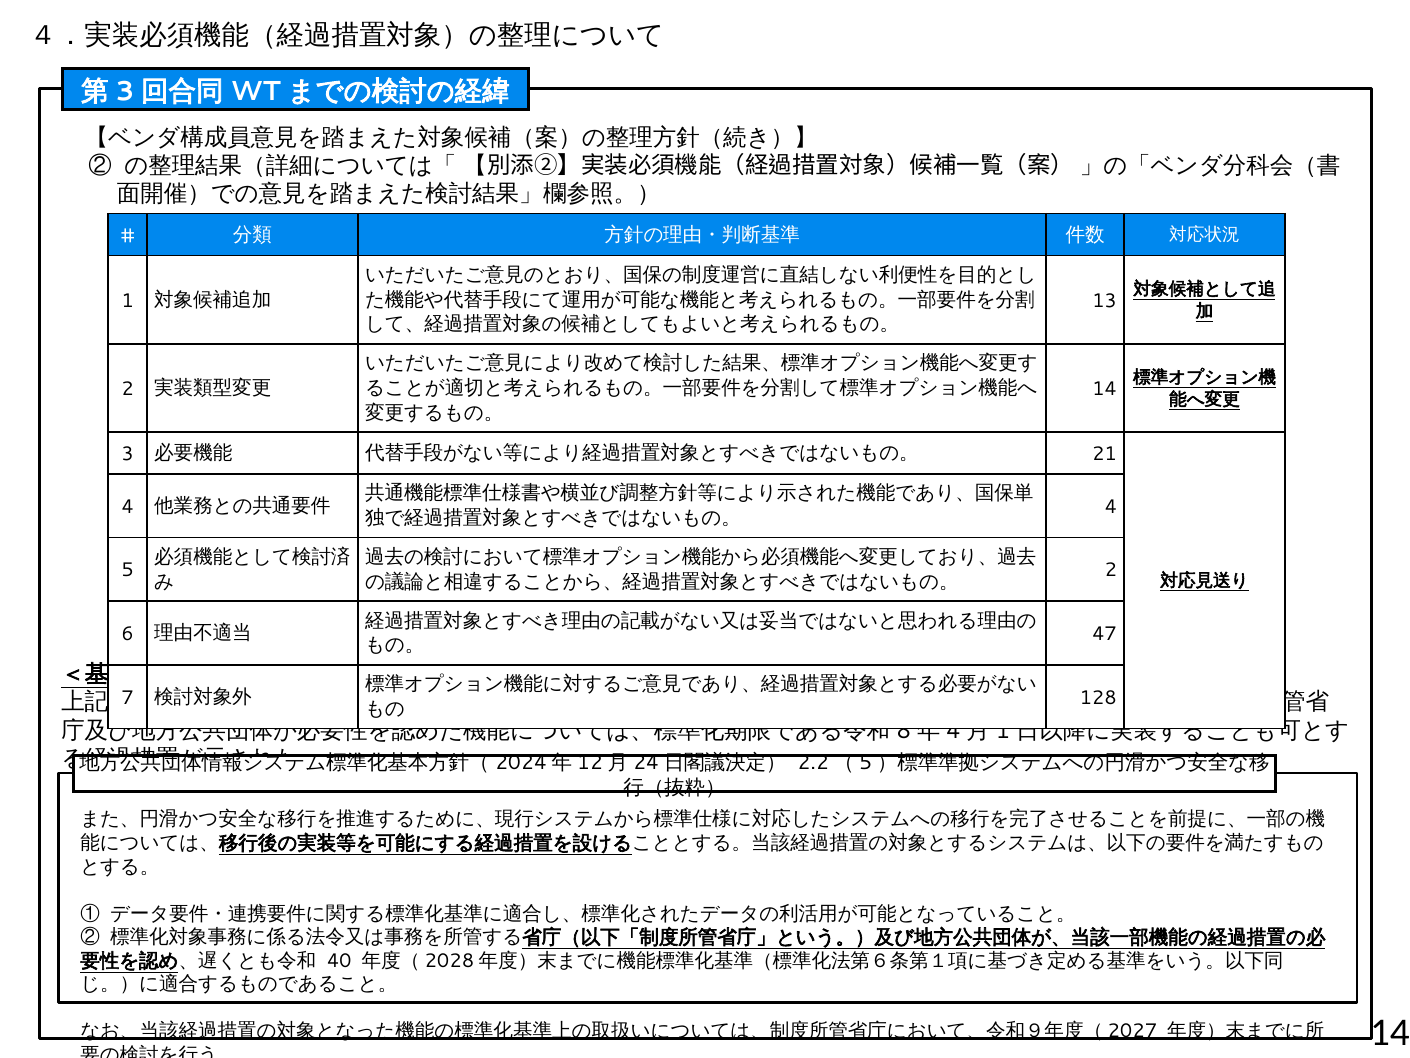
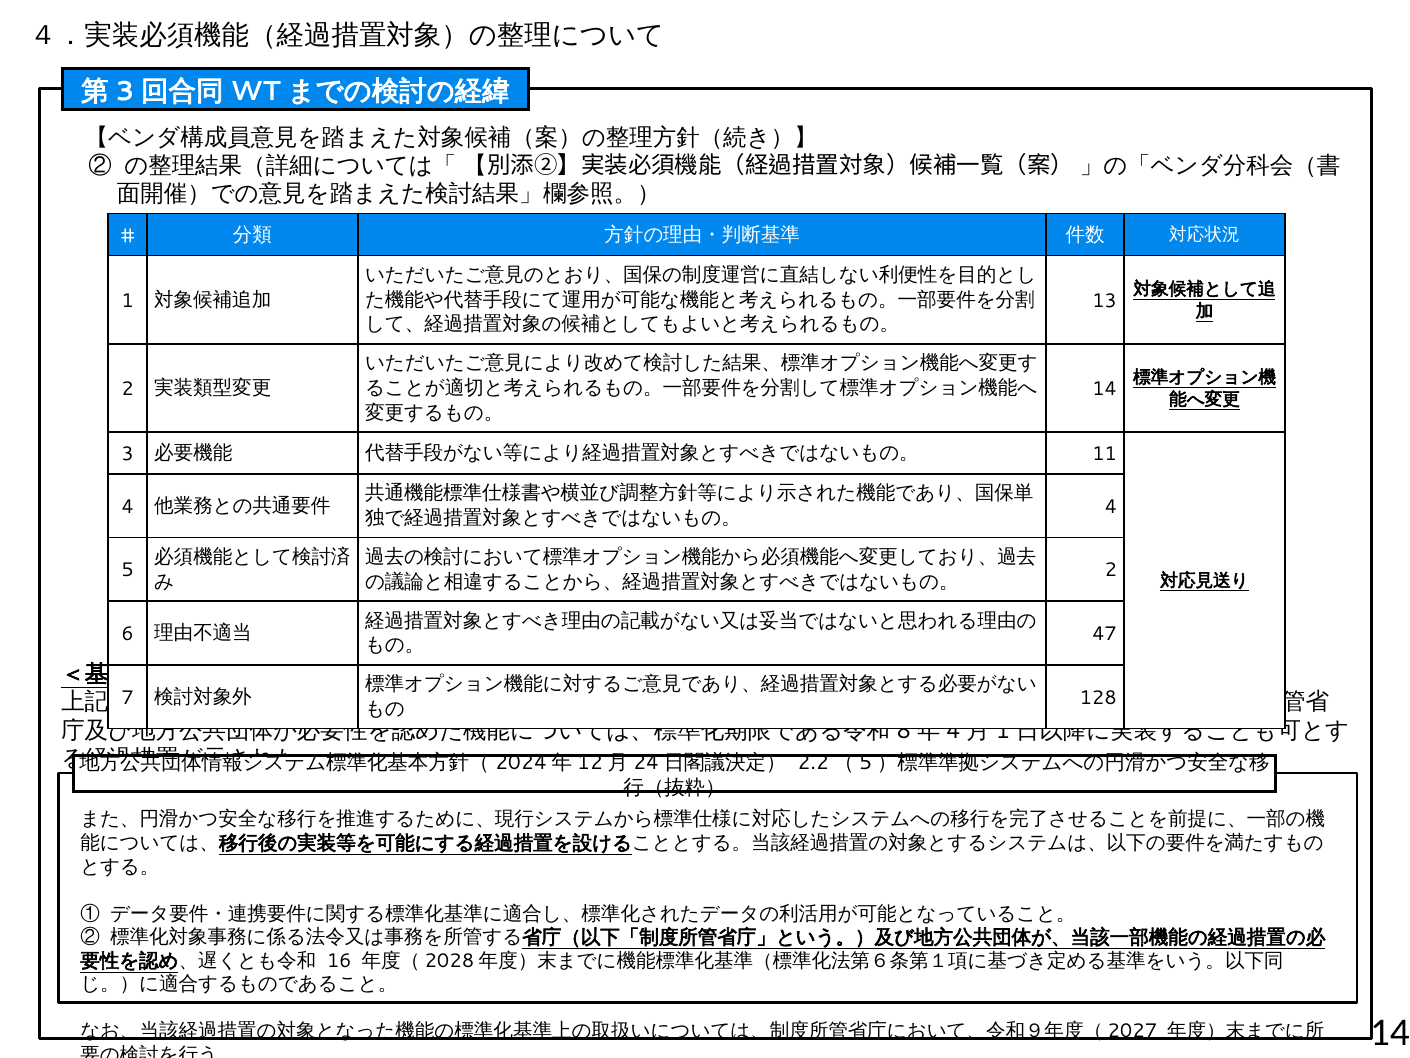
21: 21 -> 11
40: 40 -> 16
